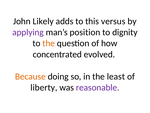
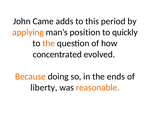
Likely: Likely -> Came
versus: versus -> period
applying colour: purple -> orange
dignity: dignity -> quickly
least: least -> ends
reasonable colour: purple -> orange
